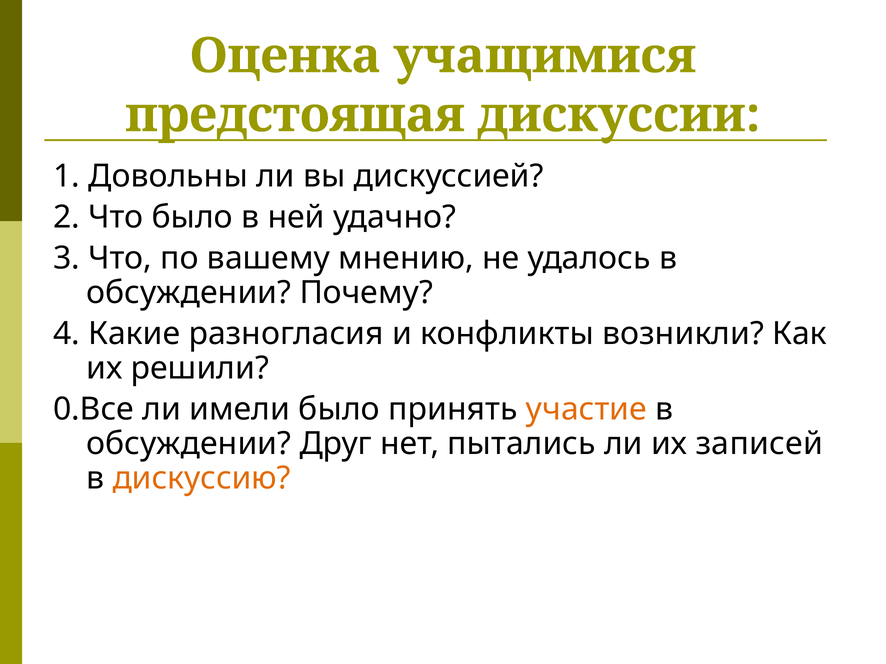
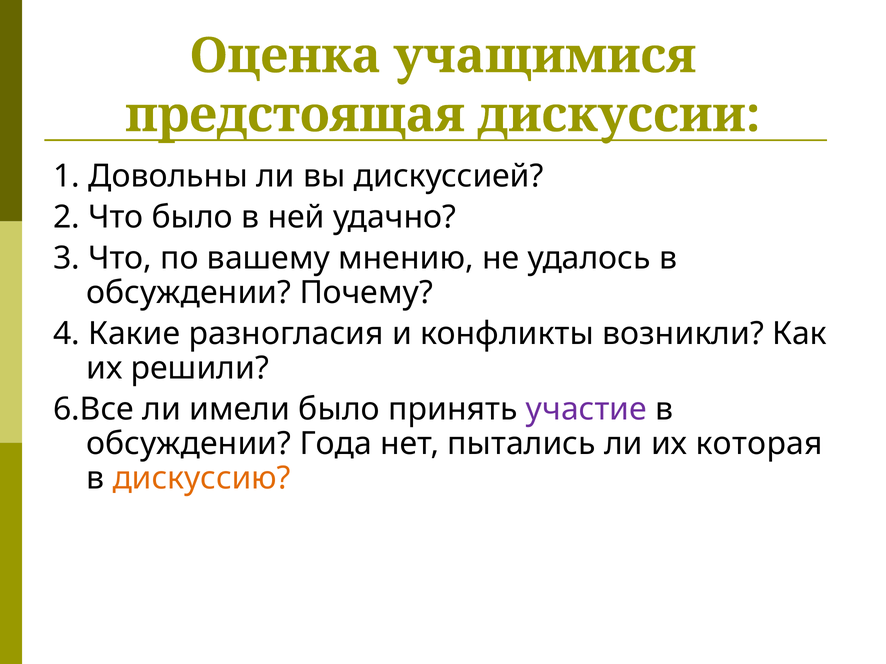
0.Все: 0.Все -> 6.Все
участие colour: orange -> purple
Друг: Друг -> Года
записей: записей -> которая
